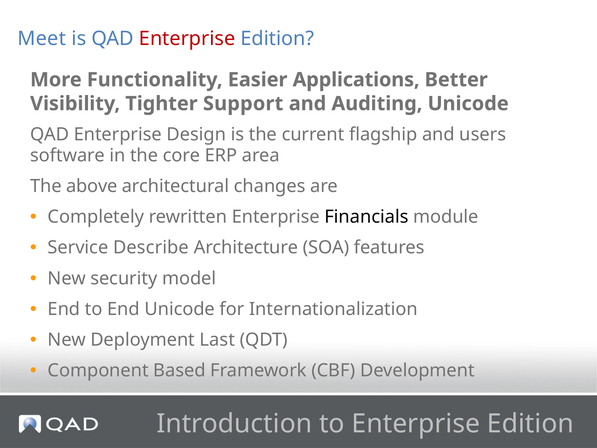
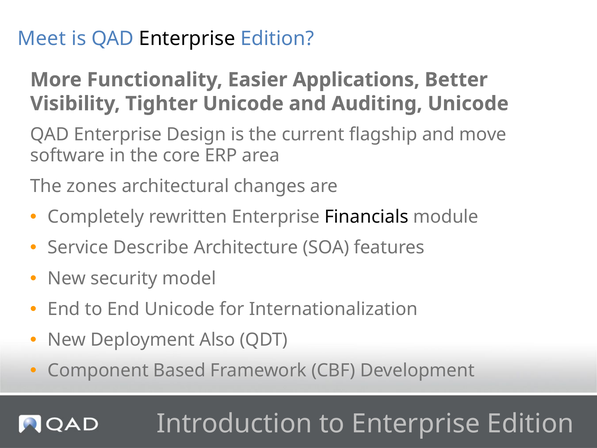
Enterprise at (187, 39) colour: red -> black
Tighter Support: Support -> Unicode
users: users -> move
above: above -> zones
Last: Last -> Also
